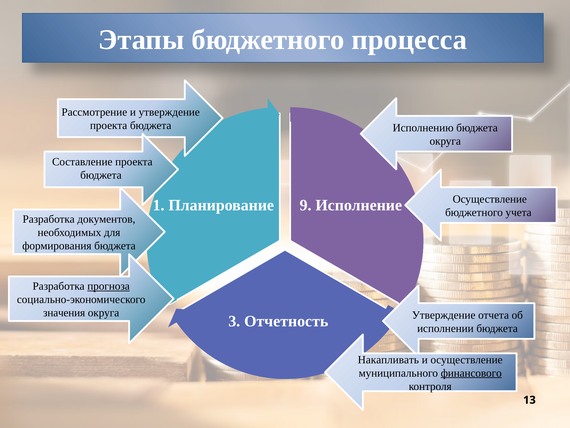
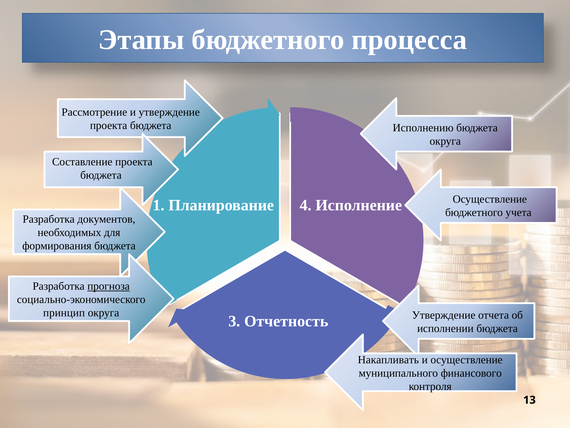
9: 9 -> 4
значения: значения -> принцип
финансового underline: present -> none
